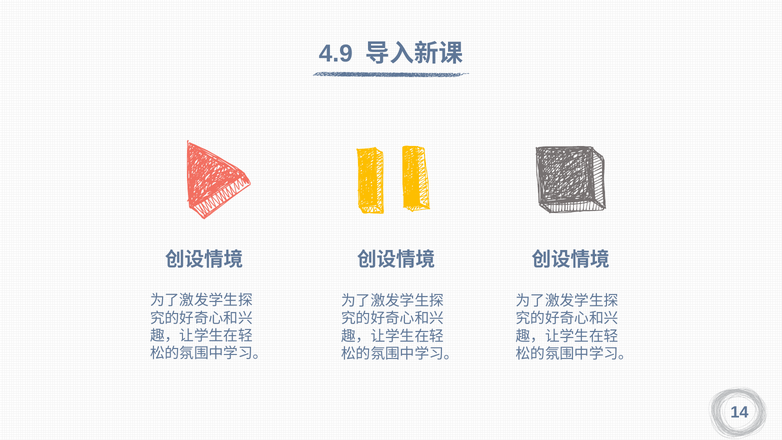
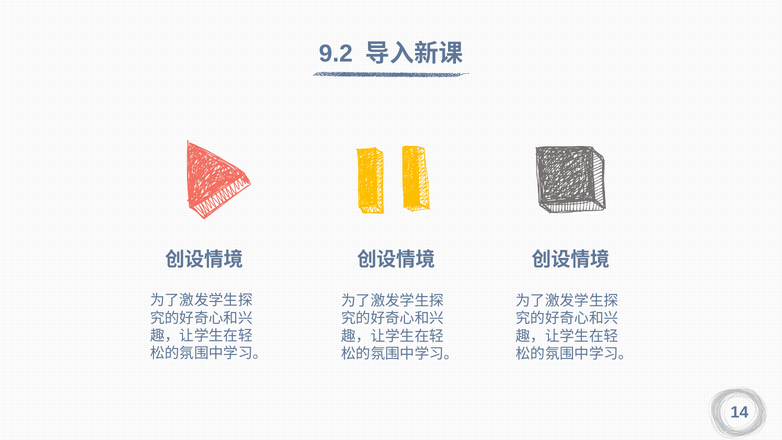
4.9: 4.9 -> 9.2
